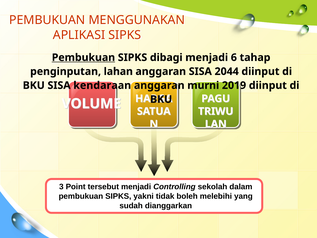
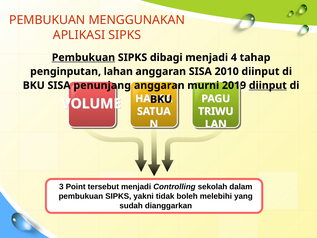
6: 6 -> 4
2044: 2044 -> 2010
kendaraan: kendaraan -> penunjang
diinput at (268, 85) underline: none -> present
